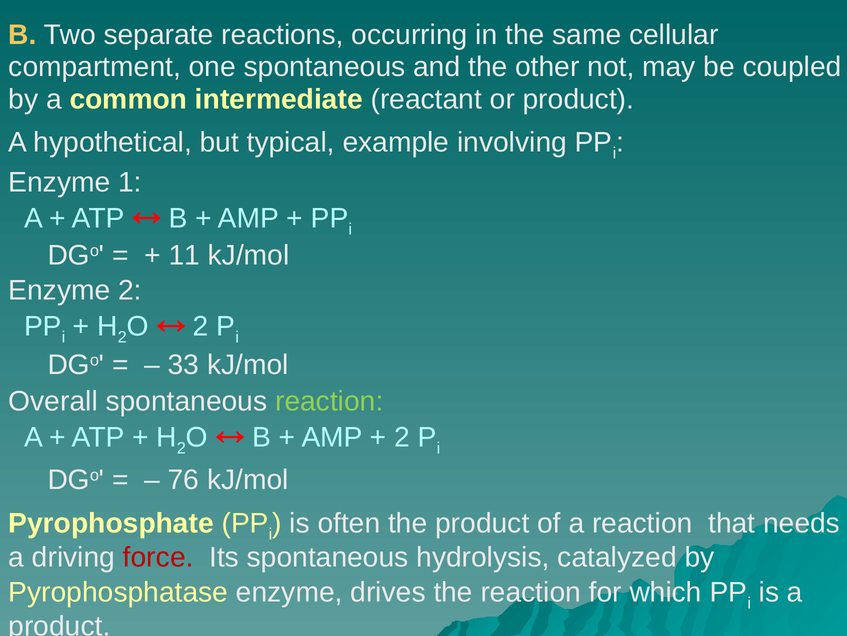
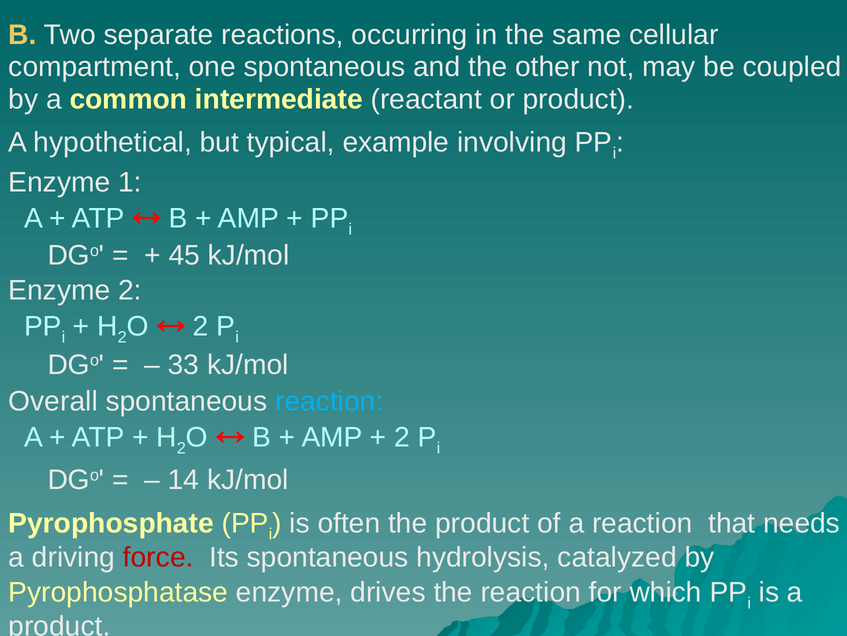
11: 11 -> 45
reaction at (329, 401) colour: light green -> light blue
76: 76 -> 14
